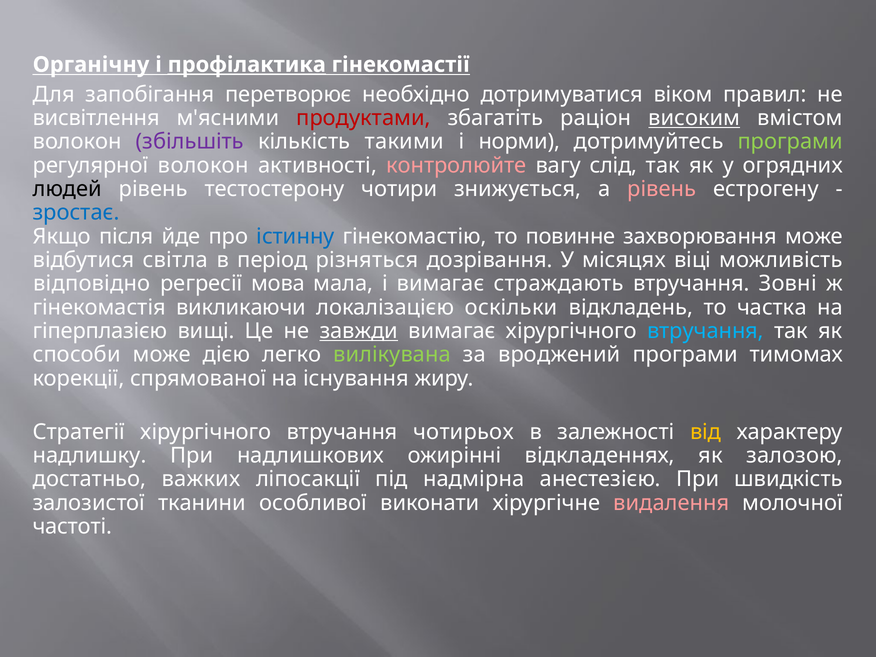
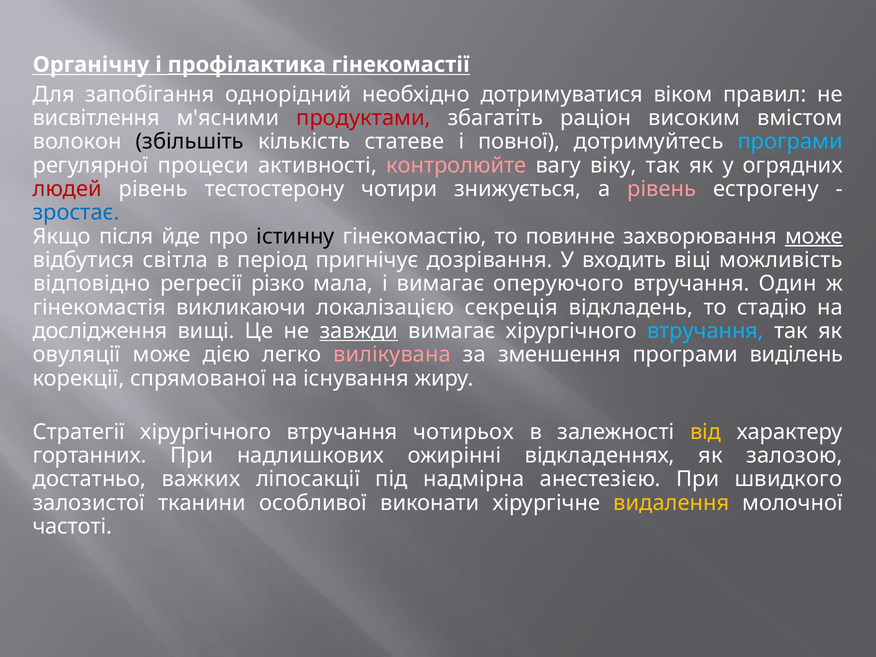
перетворює: перетворює -> однорідний
високим underline: present -> none
збільшіть colour: purple -> black
такими: такими -> статеве
норми: норми -> повної
програми at (790, 142) colour: light green -> light blue
регулярної волокон: волокон -> процеси
слід: слід -> віку
людей colour: black -> red
істинну colour: blue -> black
може at (814, 236) underline: none -> present
різняться: різняться -> пригнічує
місяцях: місяцях -> входить
мова: мова -> різко
страждають: страждають -> оперуючого
Зовні: Зовні -> Один
оскільки: оскільки -> секреція
частка: частка -> стадію
гіперплазією: гіперплазією -> дослідження
способи: способи -> овуляції
вилікувана colour: light green -> pink
вроджений: вроджений -> зменшення
тимомах: тимомах -> виділень
надлишку: надлишку -> гортанних
швидкість: швидкість -> швидкого
видалення colour: pink -> yellow
